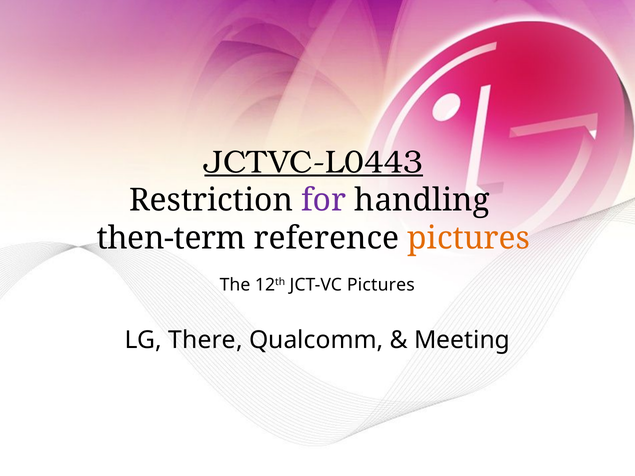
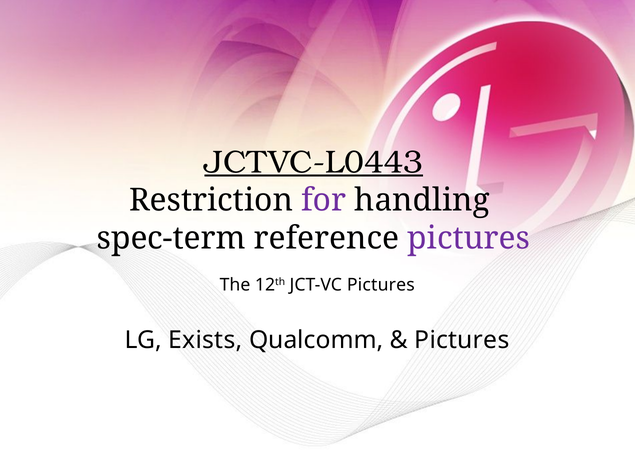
then-term: then-term -> spec-term
pictures at (469, 238) colour: orange -> purple
There: There -> Exists
Meeting at (462, 340): Meeting -> Pictures
